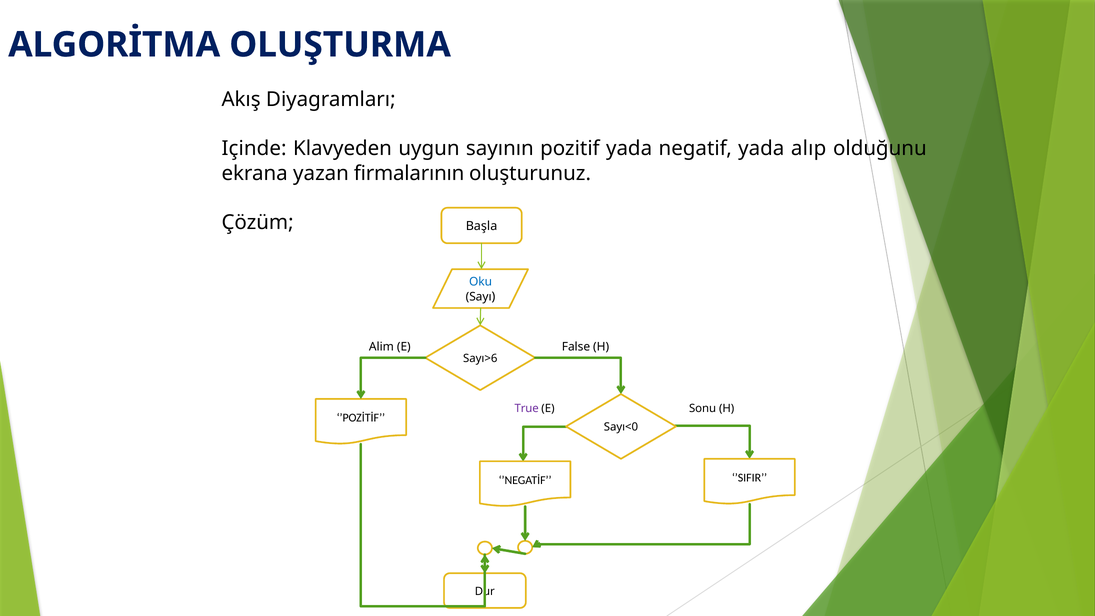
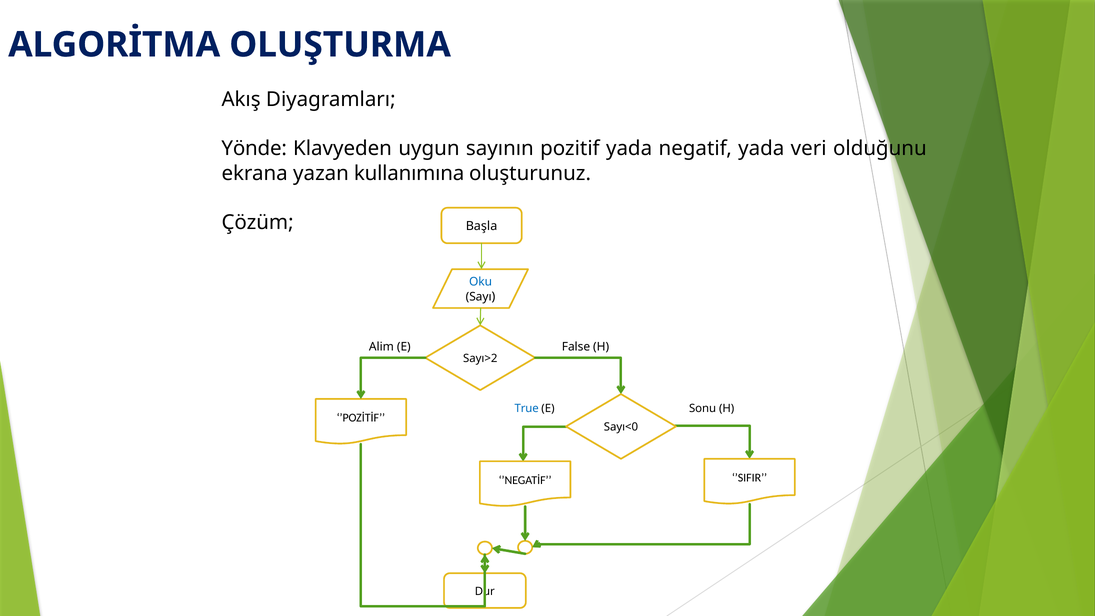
Içinde: Içinde -> Yönde
alıp: alıp -> veri
firmalarının: firmalarının -> kullanımına
Sayı>6: Sayı>6 -> Sayı>2
True colour: purple -> blue
